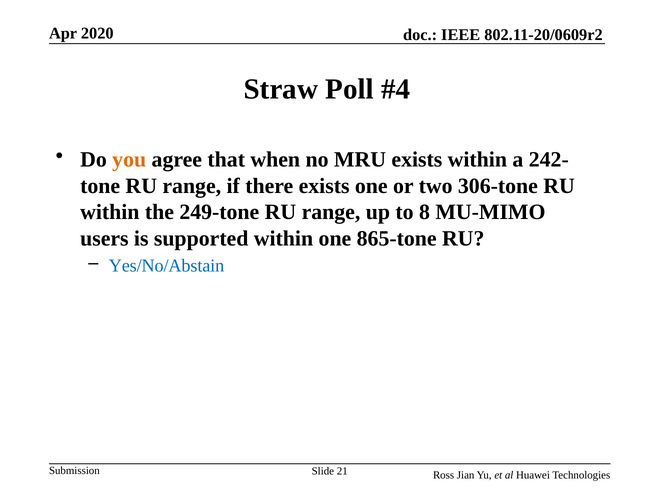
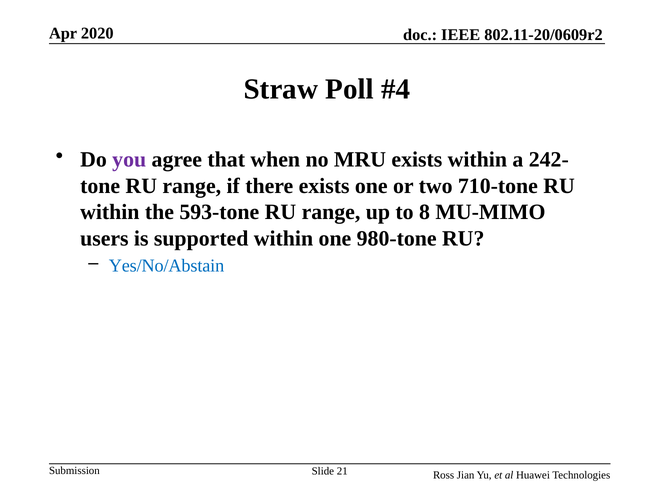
you colour: orange -> purple
306-tone: 306-tone -> 710-tone
249-tone: 249-tone -> 593-tone
865-tone: 865-tone -> 980-tone
